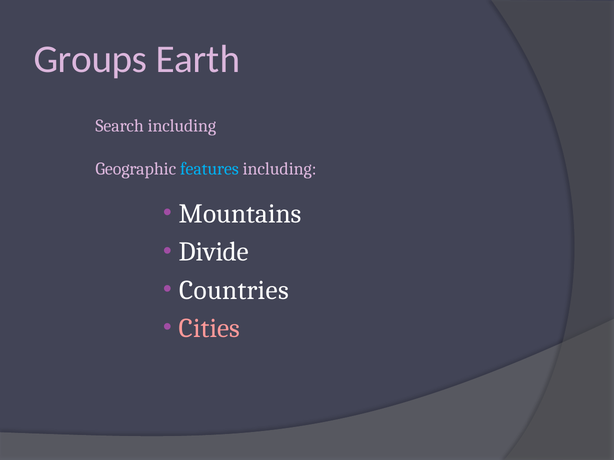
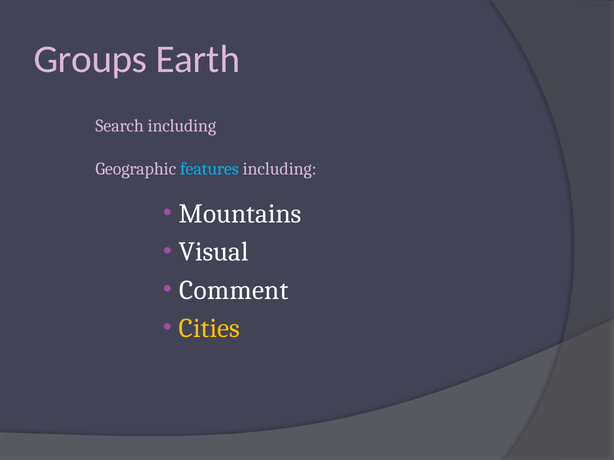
Divide: Divide -> Visual
Countries: Countries -> Comment
Cities colour: pink -> yellow
